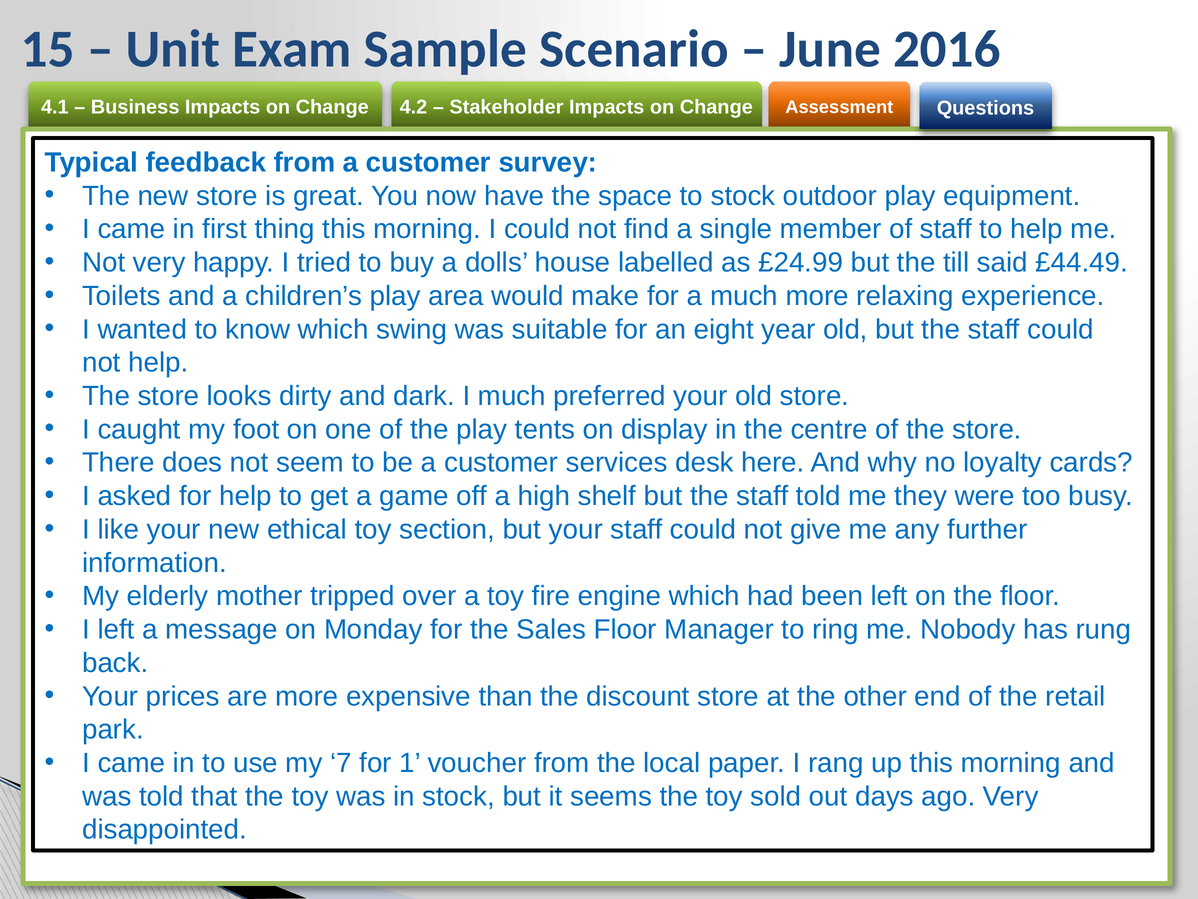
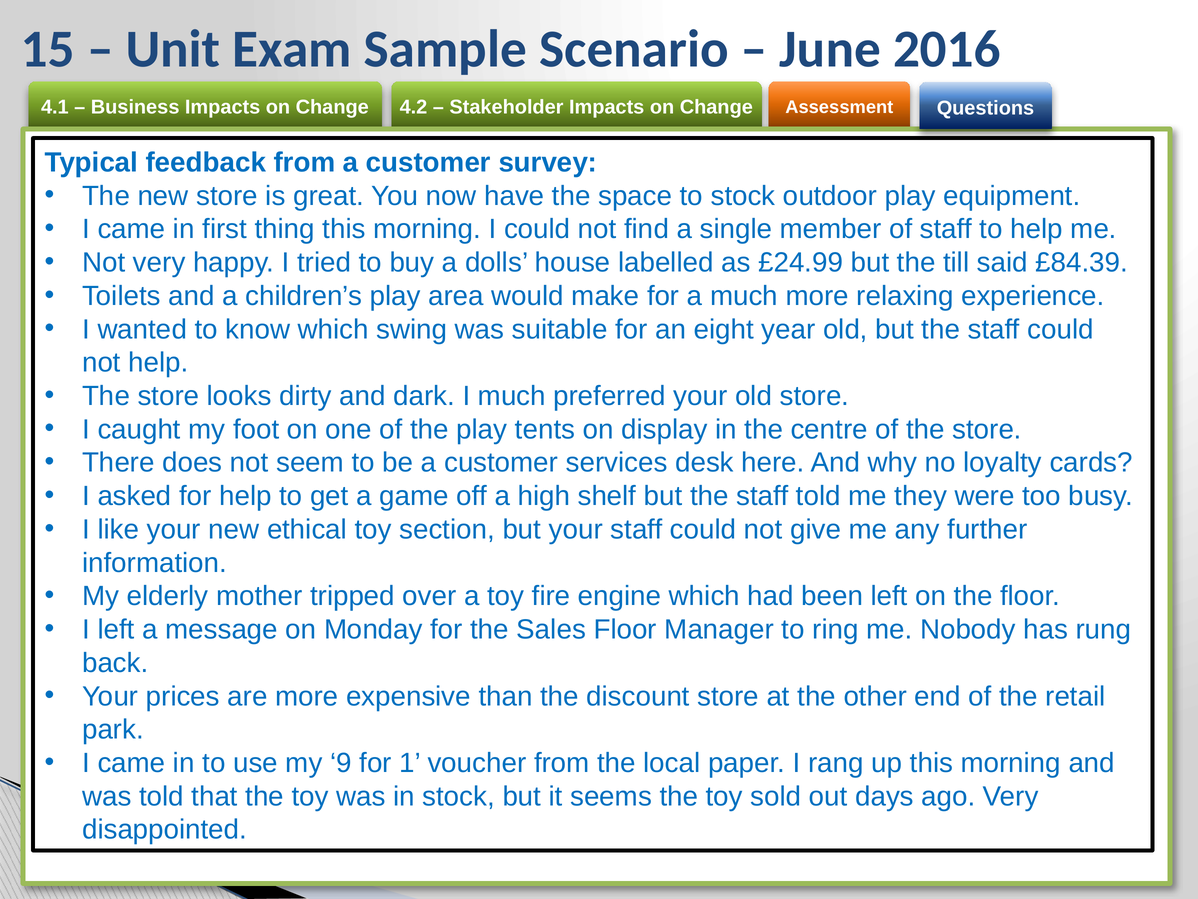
£44.49: £44.49 -> £84.39
7: 7 -> 9
